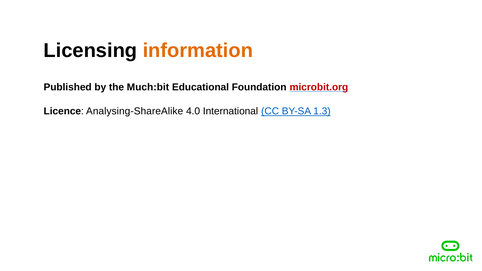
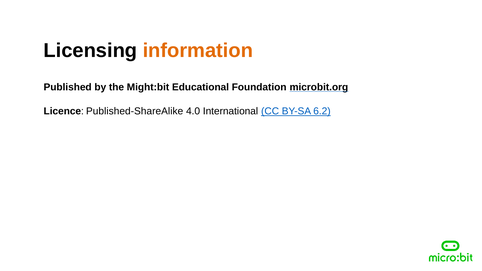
Much:bit: Much:bit -> Might:bit
microbit.org colour: red -> black
Analysing-ShareAlike: Analysing-ShareAlike -> Published-ShareAlike
1.3: 1.3 -> 6.2
